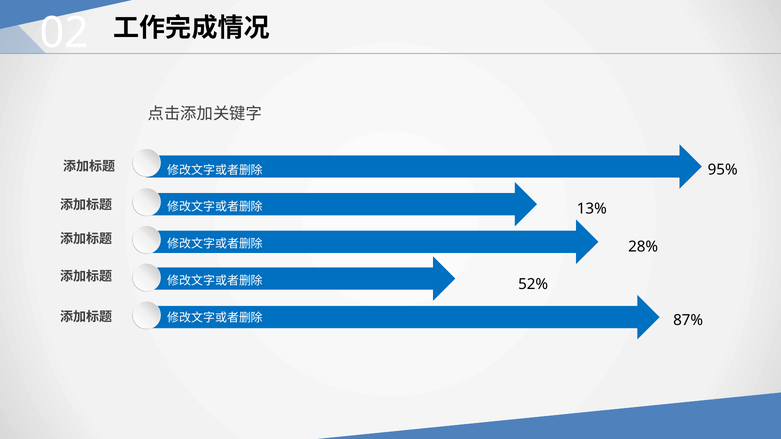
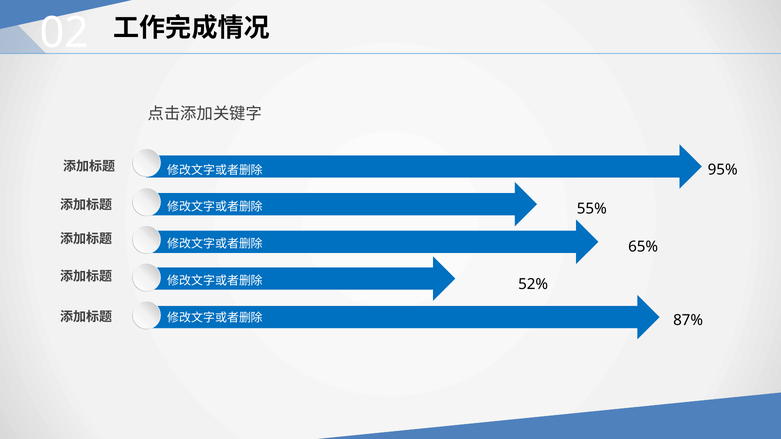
13%: 13% -> 55%
28%: 28% -> 65%
